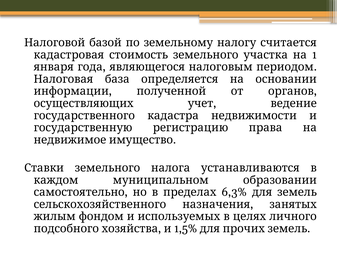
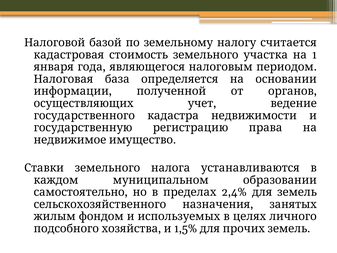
6,3%: 6,3% -> 2,4%
